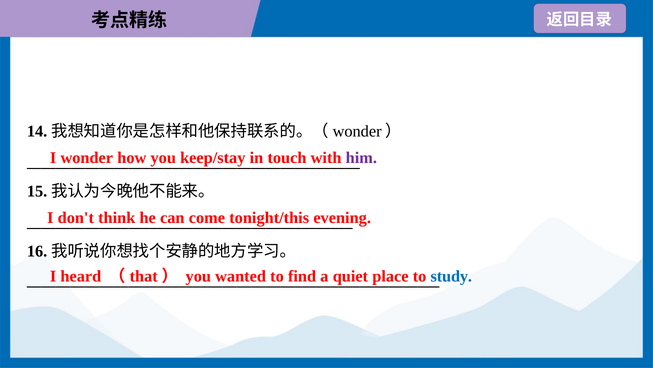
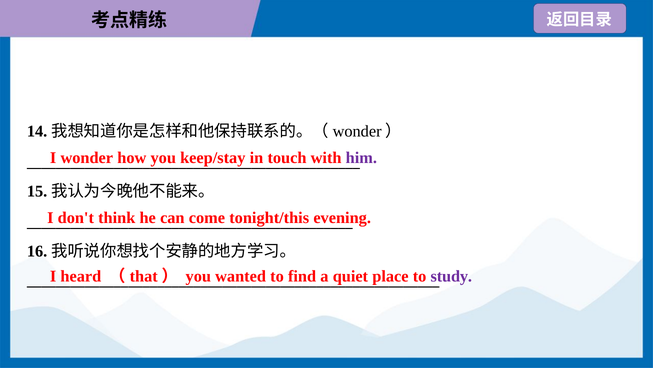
study colour: blue -> purple
